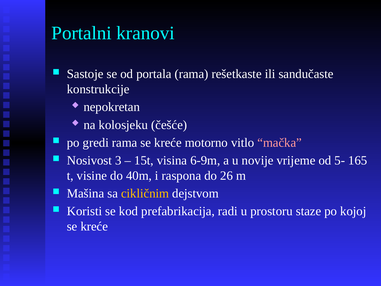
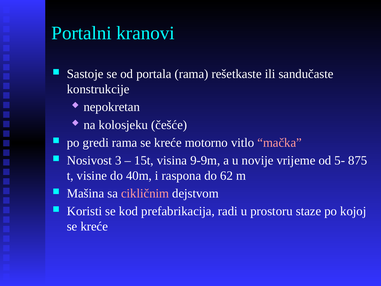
6-9m: 6-9m -> 9-9m
165: 165 -> 875
26: 26 -> 62
cikličnim colour: yellow -> pink
